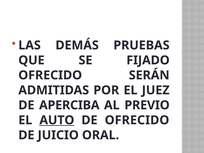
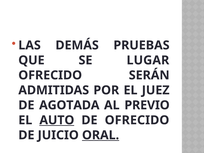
FIJADO: FIJADO -> LUGAR
APERCIBA: APERCIBA -> AGOTADA
ORAL underline: none -> present
